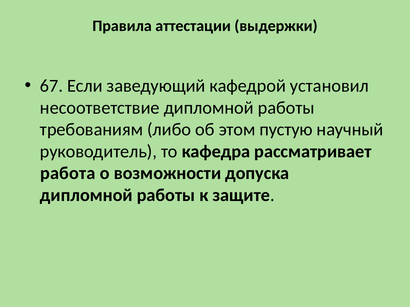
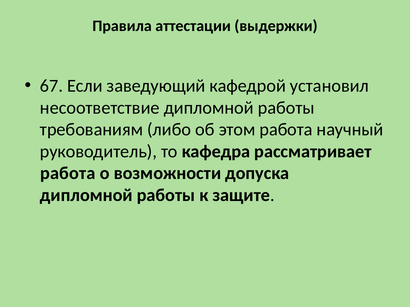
этом пустую: пустую -> работа
